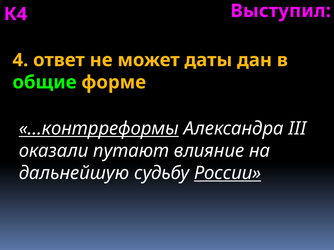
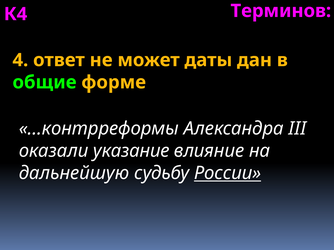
Выступил: Выступил -> Терминов
…контрреформы underline: present -> none
путают: путают -> указание
